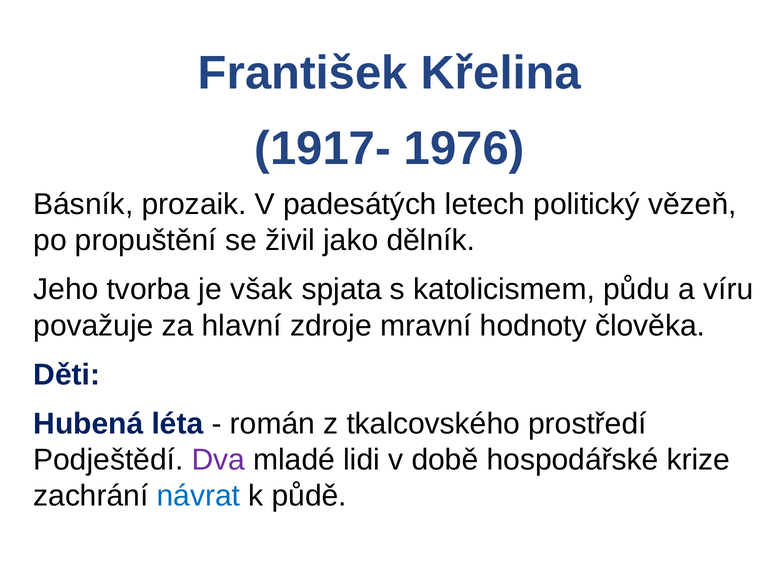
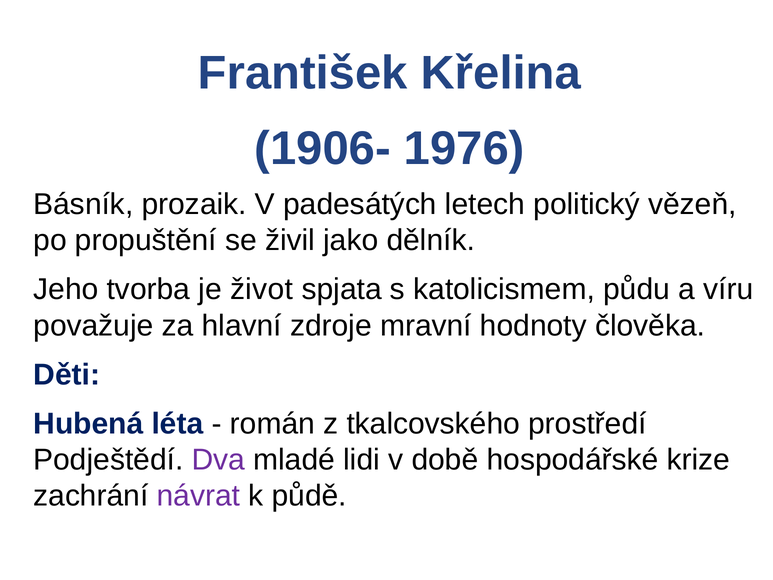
1917-: 1917- -> 1906-
však: však -> život
návrat colour: blue -> purple
